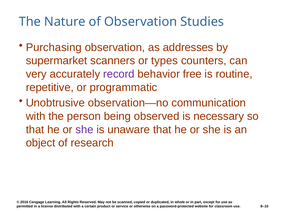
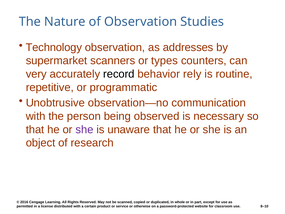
Purchasing: Purchasing -> Technology
record colour: purple -> black
free: free -> rely
